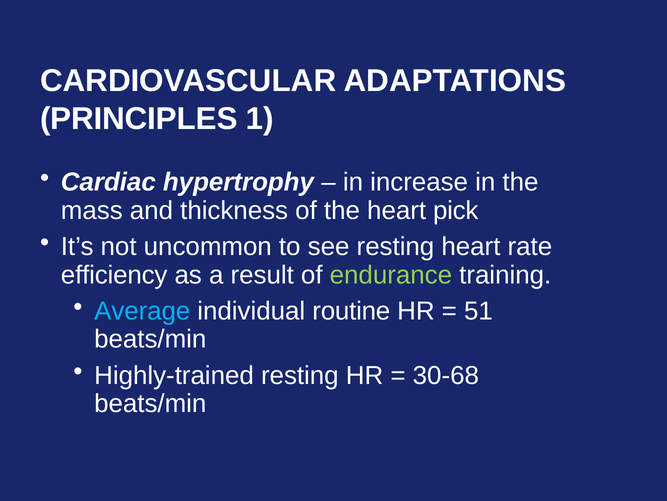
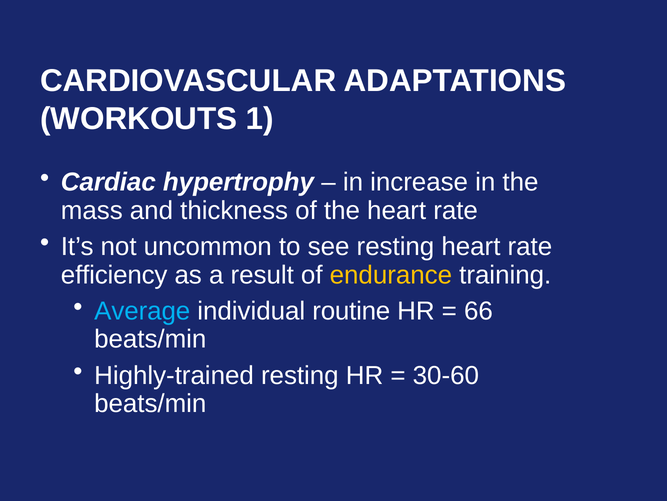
PRINCIPLES: PRINCIPLES -> WORKOUTS
the heart pick: pick -> rate
endurance colour: light green -> yellow
51: 51 -> 66
30-68: 30-68 -> 30-60
